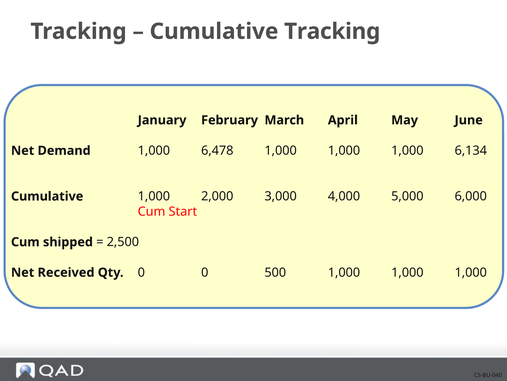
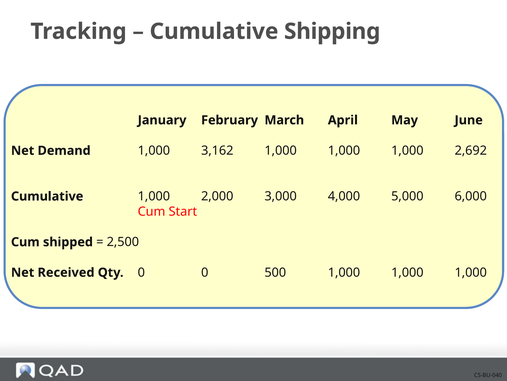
Cumulative Tracking: Tracking -> Shipping
6,478: 6,478 -> 3,162
6,134: 6,134 -> 2,692
